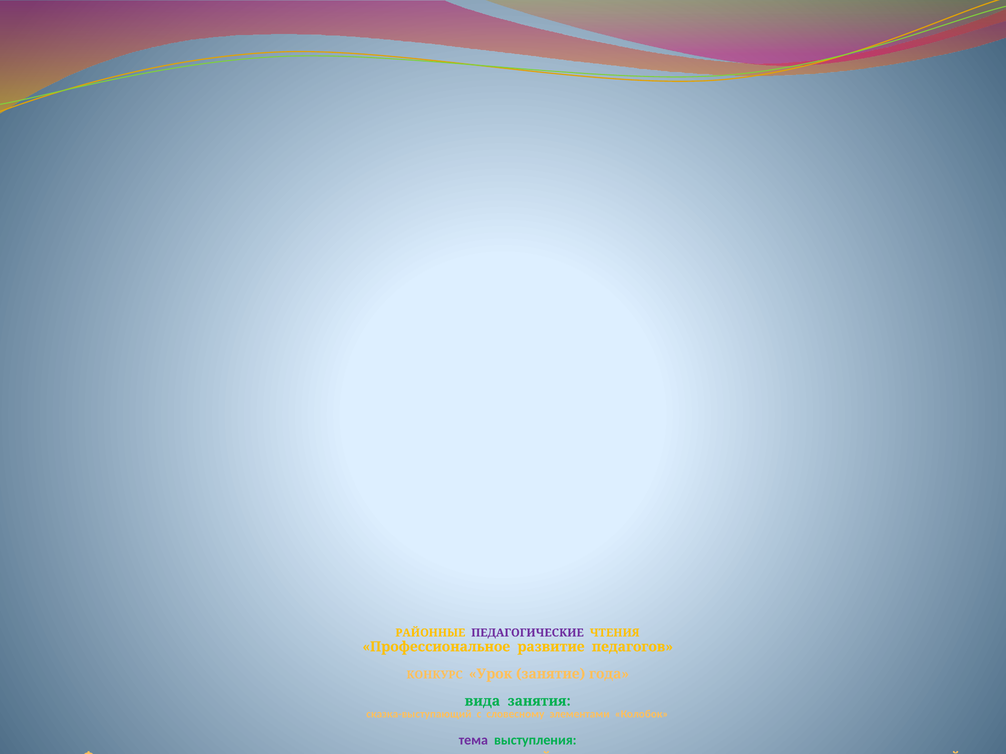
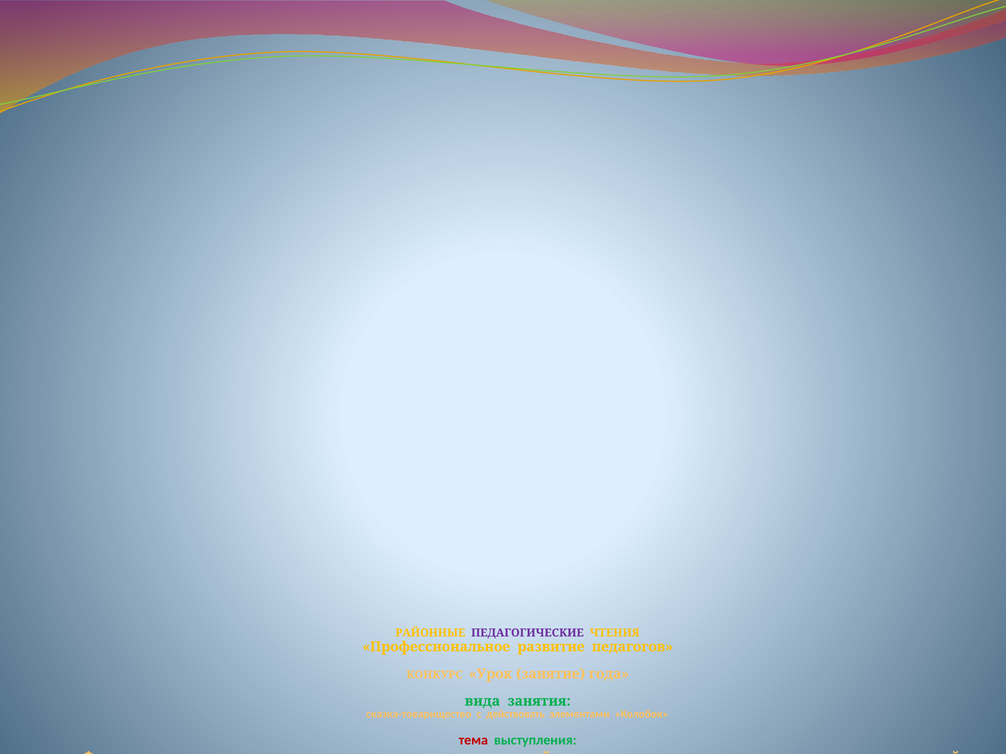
сказка-выступающий: сказка-выступающий -> сказка-товарищество
словесному: словесному -> действовать
тема colour: purple -> red
